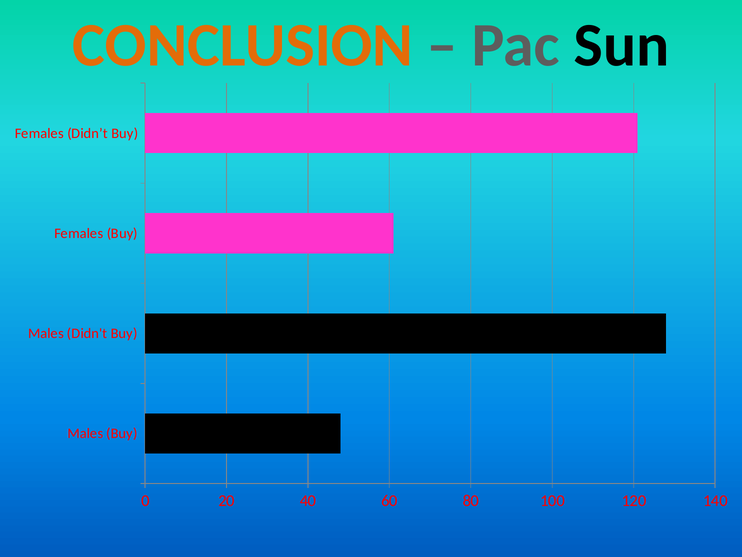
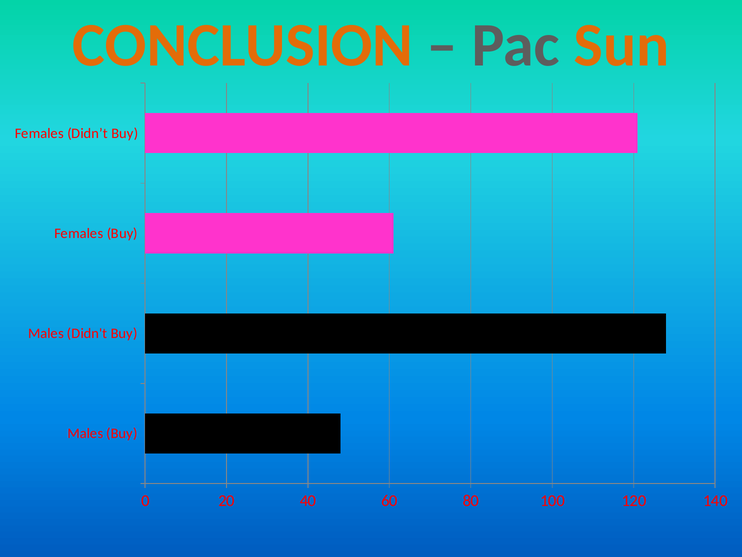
Sun colour: black -> orange
